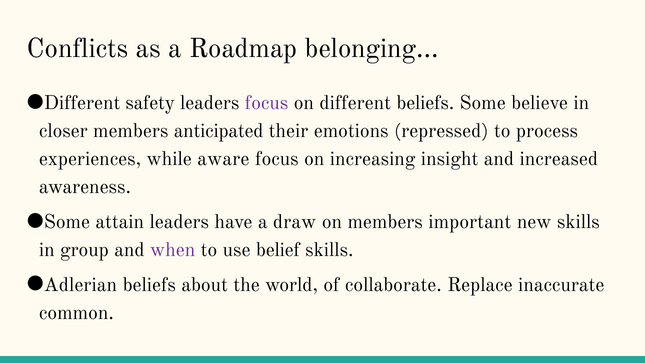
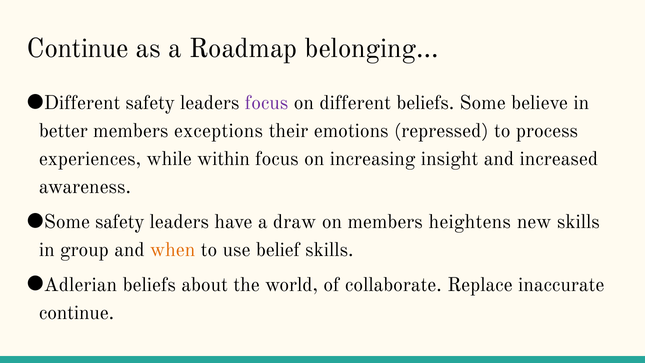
Conflicts at (78, 48): Conflicts -> Continue
closer: closer -> better
anticipated: anticipated -> exceptions
aware: aware -> within
Some attain: attain -> safety
important: important -> heightens
when colour: purple -> orange
common at (76, 313): common -> continue
